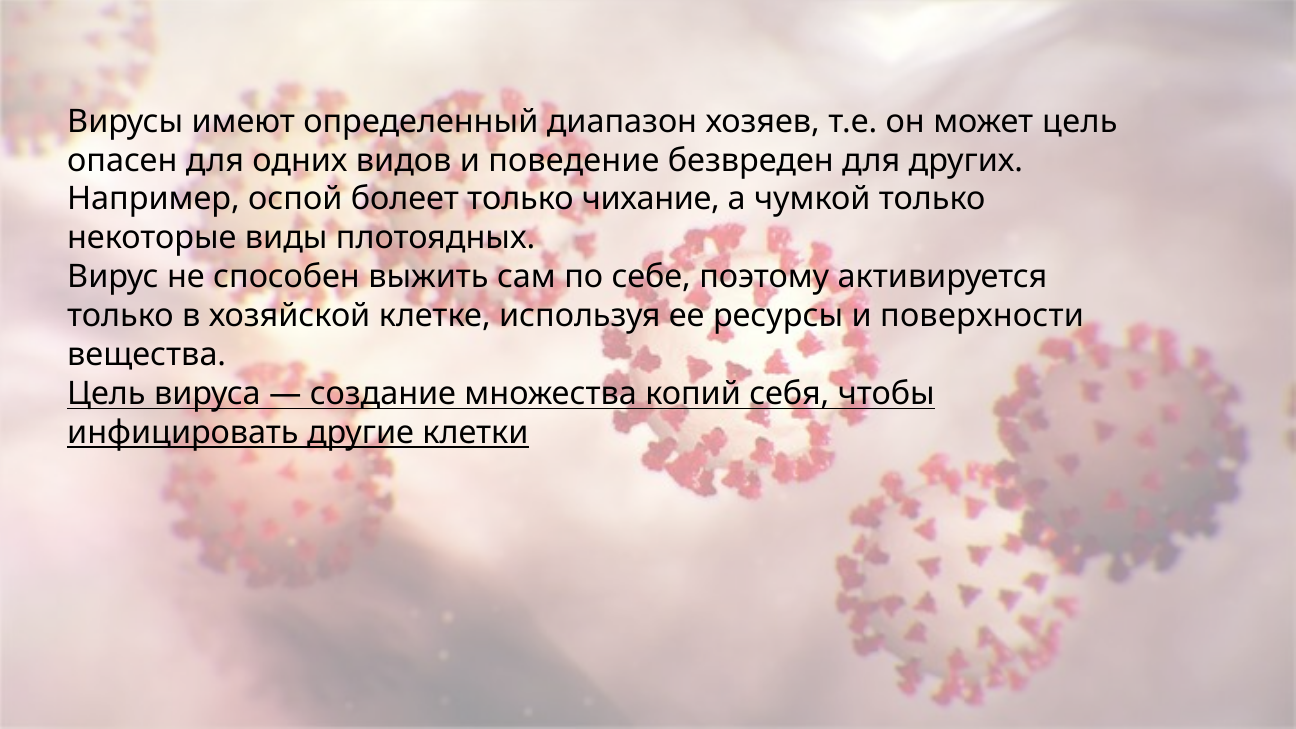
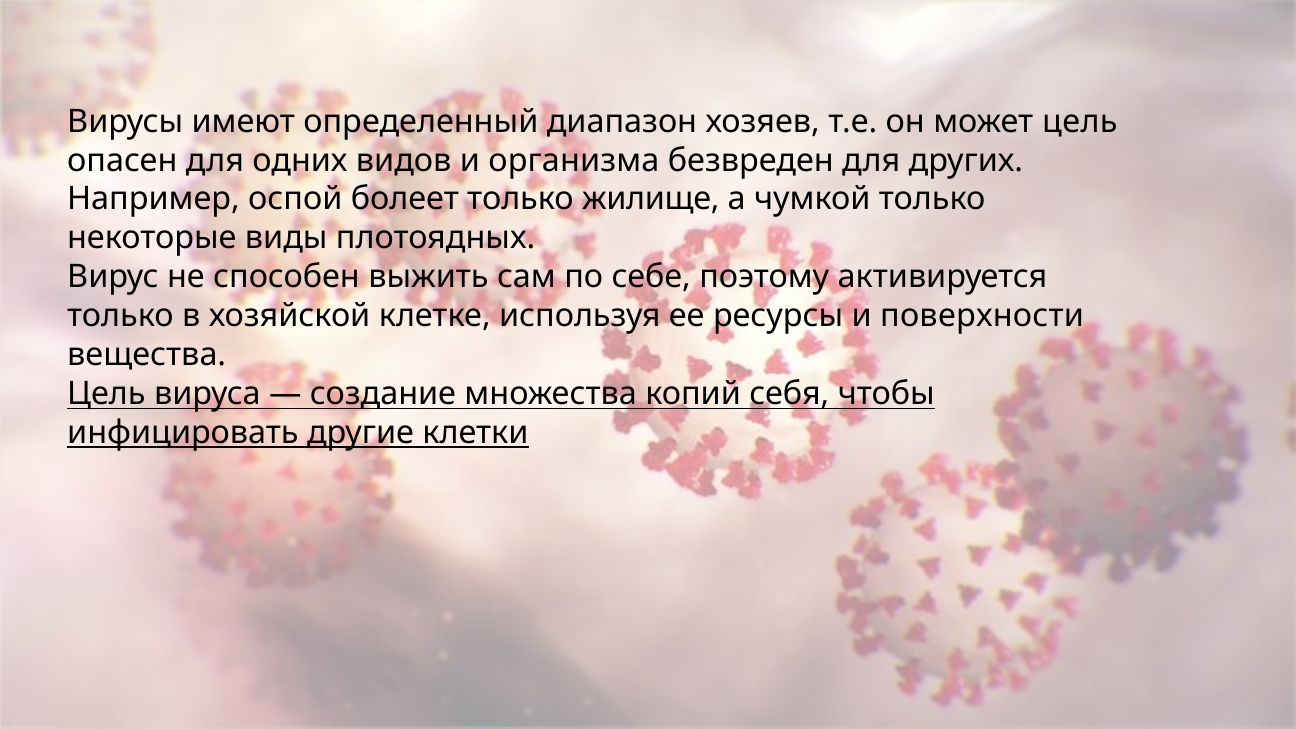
поведение: поведение -> организма
чихание: чихание -> жилище
